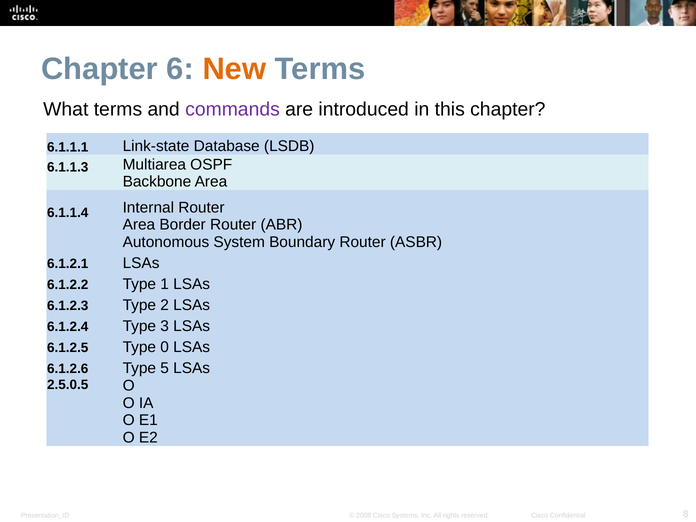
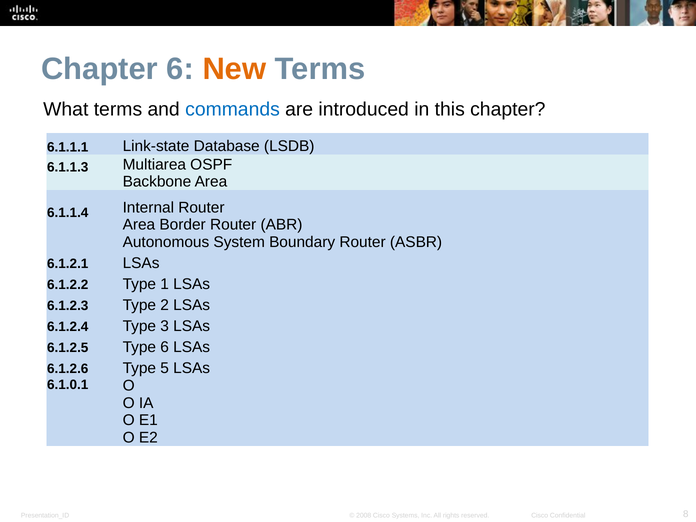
commands colour: purple -> blue
Type 0: 0 -> 6
2.5.0.5: 2.5.0.5 -> 6.1.0.1
